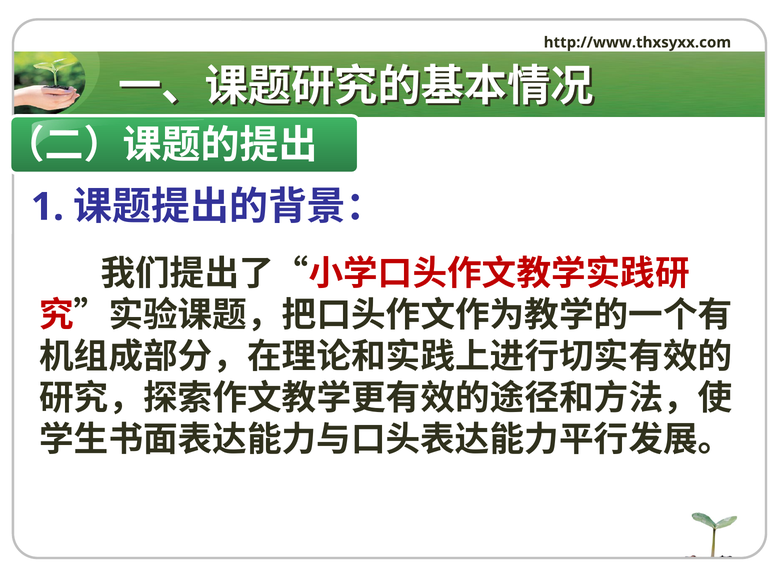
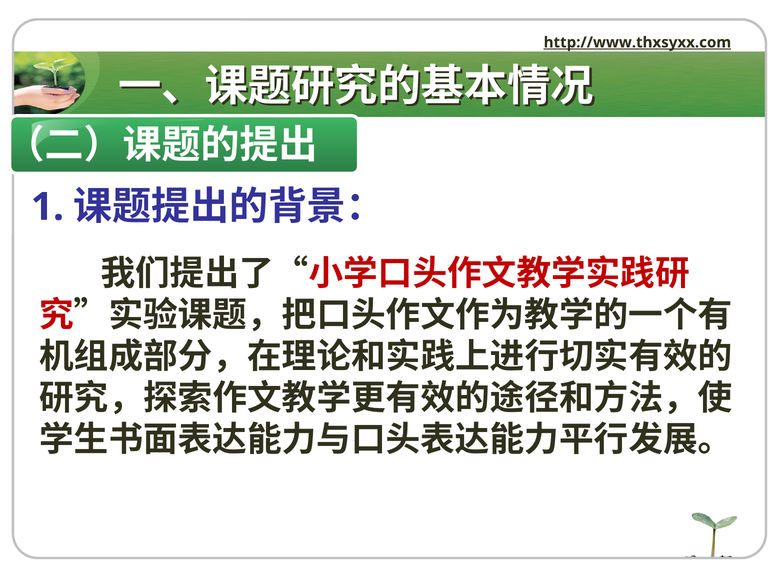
http://www.thxsyxx.com underline: none -> present
